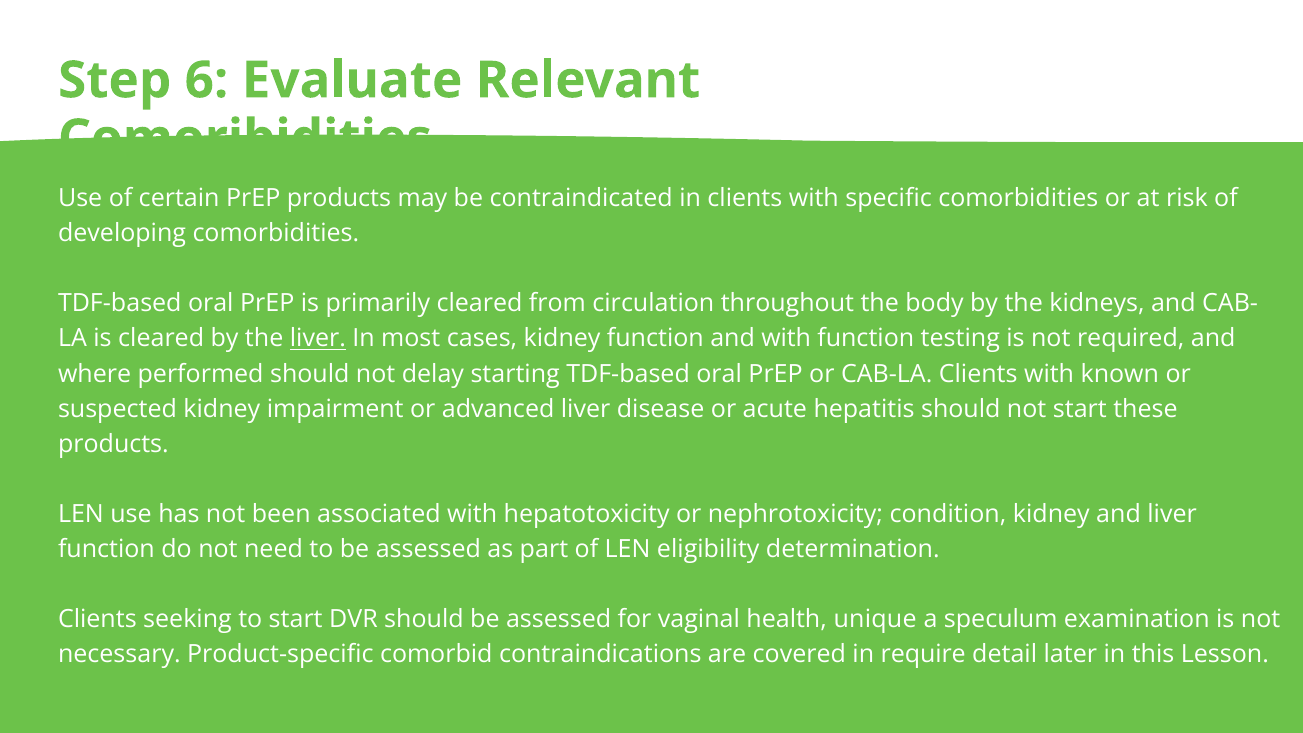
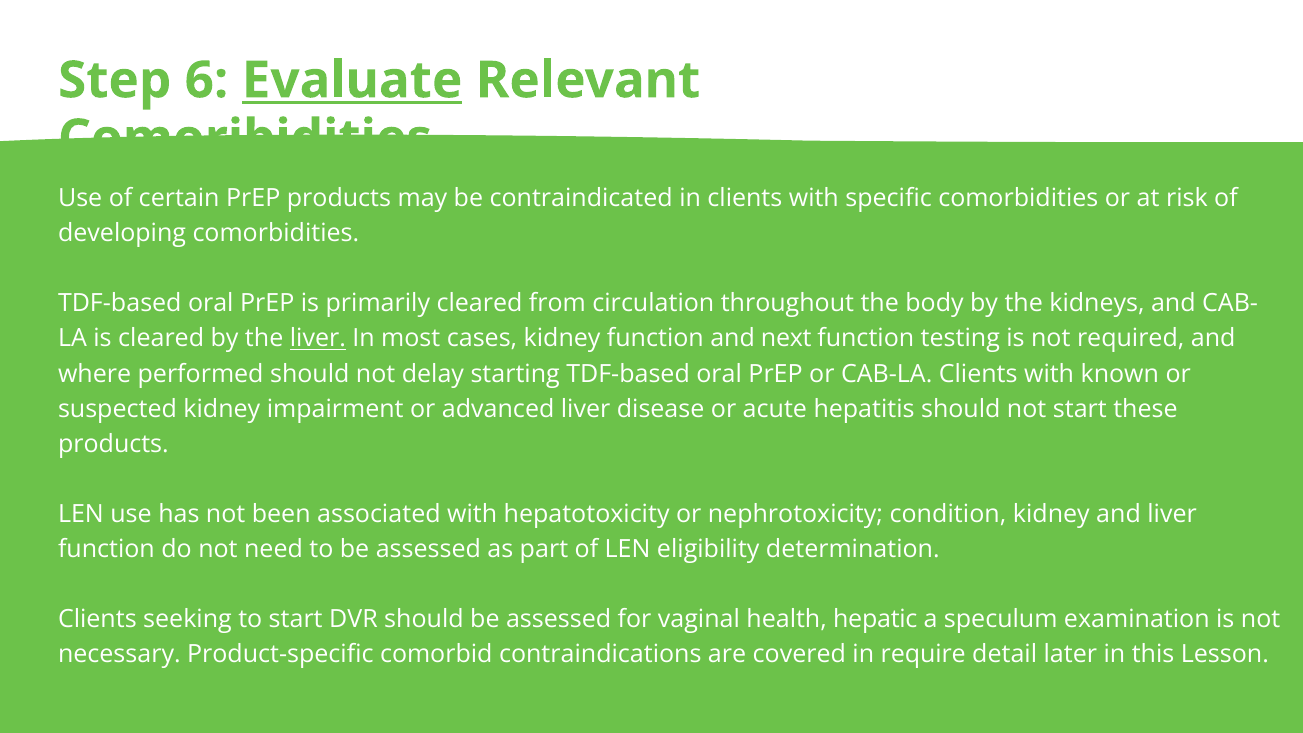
Evaluate underline: none -> present
and with: with -> next
unique: unique -> hepatic
